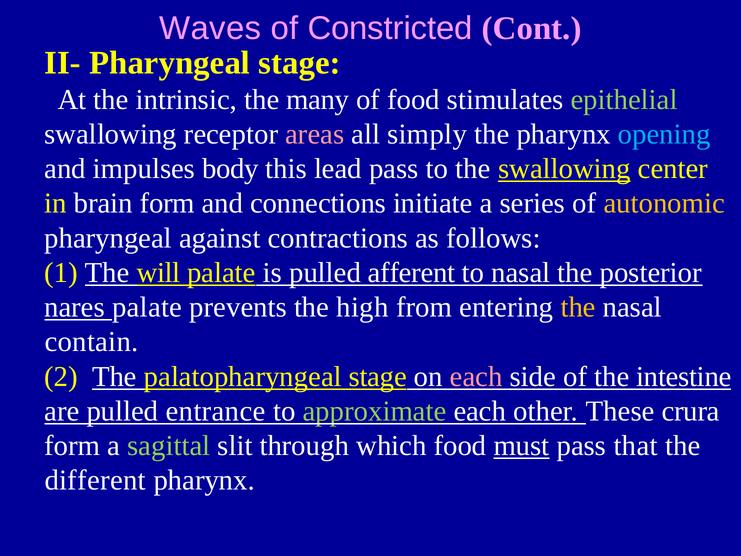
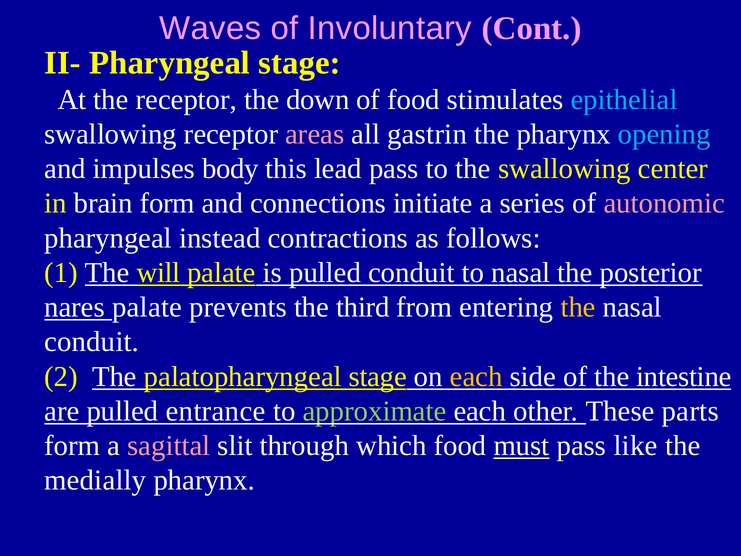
Constricted: Constricted -> Involuntary
the intrinsic: intrinsic -> receptor
many: many -> down
epithelial colour: light green -> light blue
simply: simply -> gastrin
swallowing at (564, 169) underline: present -> none
autonomic colour: yellow -> pink
against: against -> instead
pulled afferent: afferent -> conduit
high: high -> third
contain at (92, 342): contain -> conduit
each at (476, 376) colour: pink -> yellow
crura: crura -> parts
sagittal colour: light green -> pink
that: that -> like
different: different -> medially
